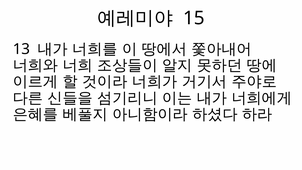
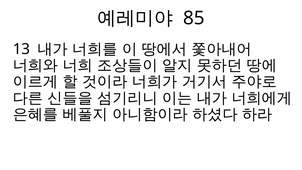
15: 15 -> 85
